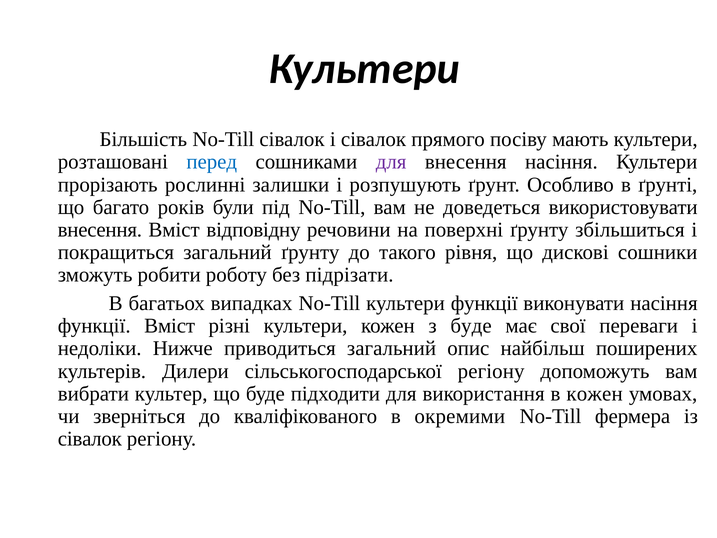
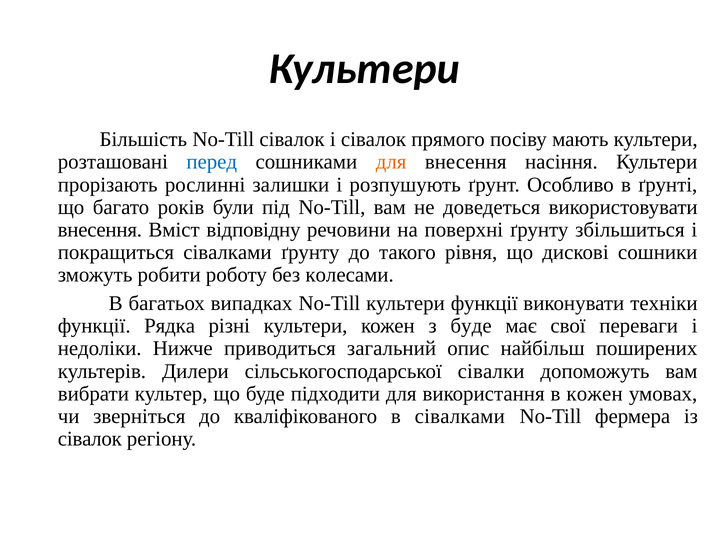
для at (391, 162) colour: purple -> orange
покращиться загальний: загальний -> сівалками
підрізати: підрізати -> колесами
виконувати насіння: насіння -> техніки
функції Вміст: Вміст -> Рядка
сільськогосподарської регіону: регіону -> сівалки
в окремими: окремими -> сівалками
